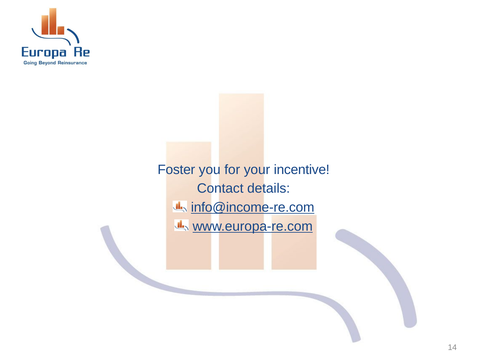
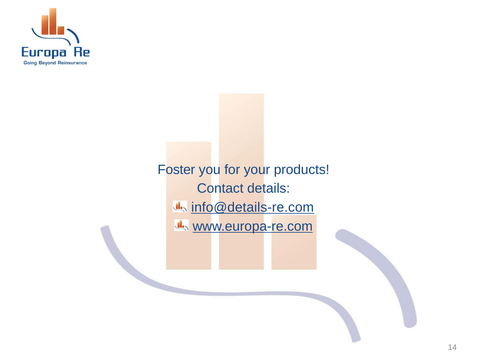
incentive: incentive -> products
info@income-re.com: info@income-re.com -> info@details-re.com
